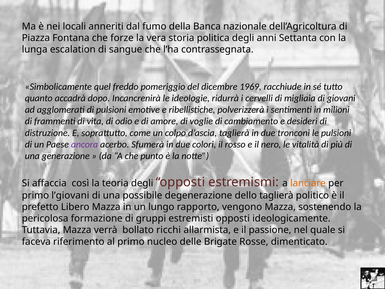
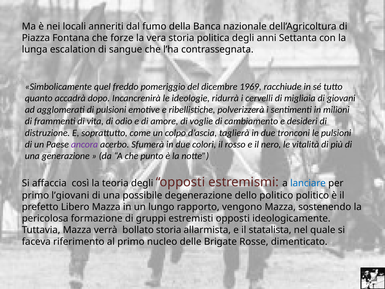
lanciare colour: orange -> blue
dello taglierà: taglierà -> politico
bollato ricchi: ricchi -> storia
passione: passione -> statalista
